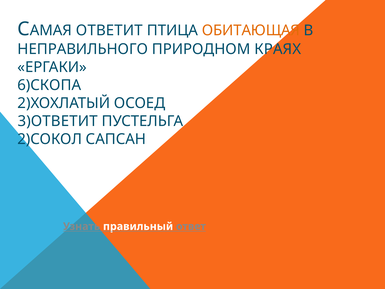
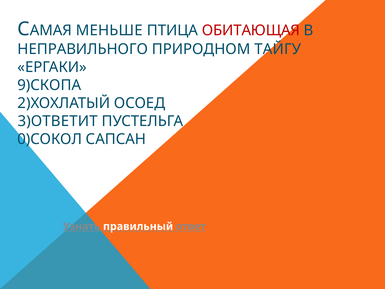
ОТВЕТИТ: ОТВЕТИТ -> МЕНЬШЕ
ОБИТАЮЩАЯ colour: orange -> red
КРАЯХ: КРАЯХ -> ТАЙГУ
6)СКОПА: 6)СКОПА -> 9)СКОПА
2)СОКОЛ: 2)СОКОЛ -> 0)СОКОЛ
